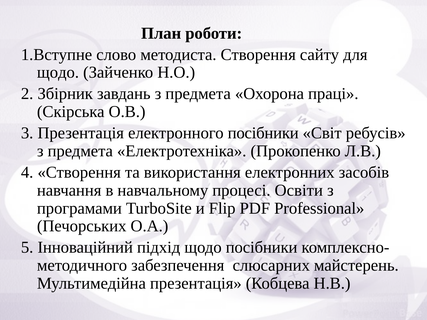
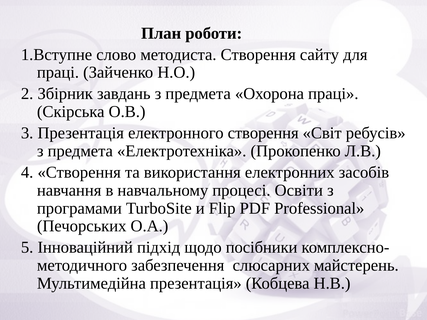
щодо at (58, 73): щодо -> праці
електронного посібники: посібники -> створення
